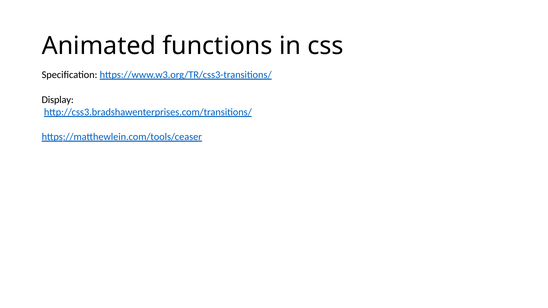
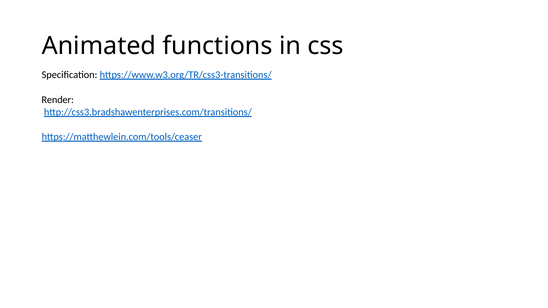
Display: Display -> Render
